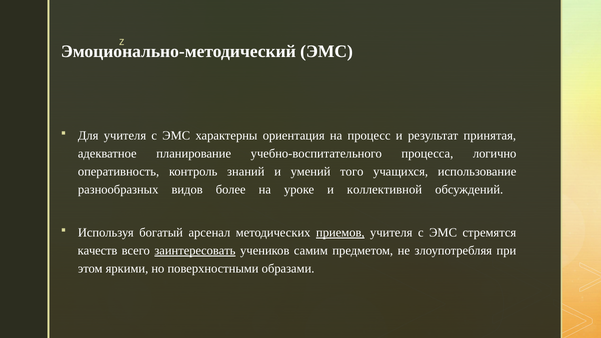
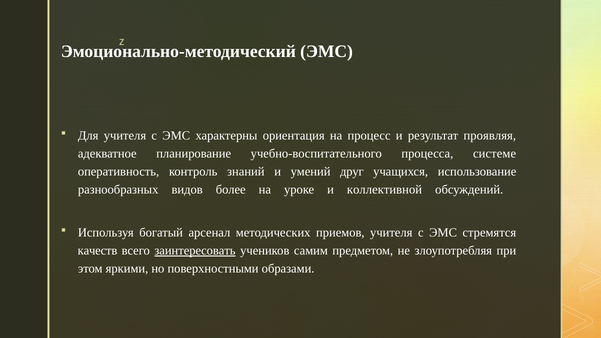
принятая: принятая -> проявляя
логично: логично -> системе
того: того -> друг
приемов underline: present -> none
